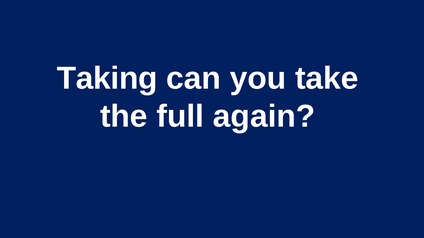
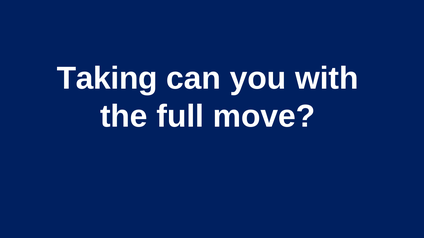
take: take -> with
again: again -> move
